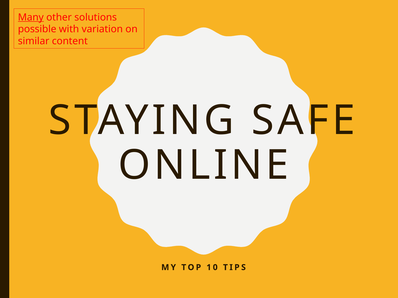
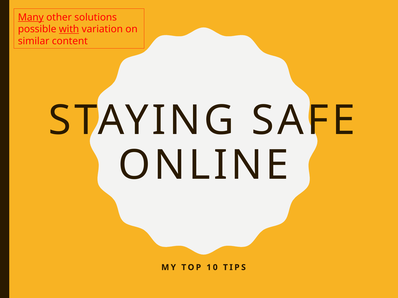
with underline: none -> present
